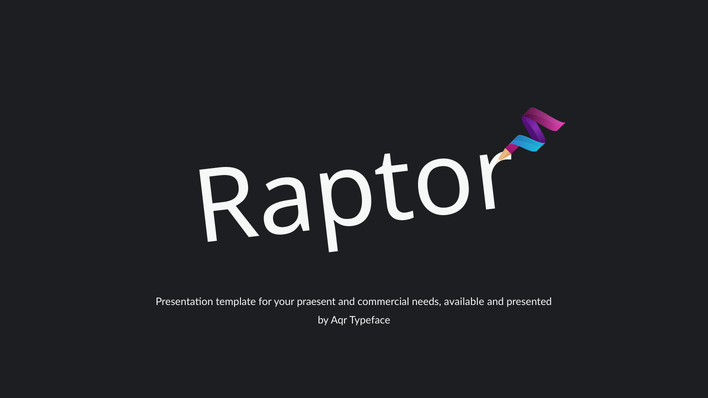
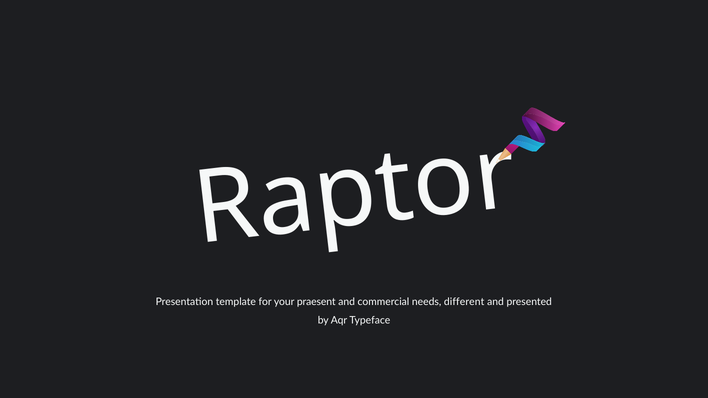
available: available -> different
